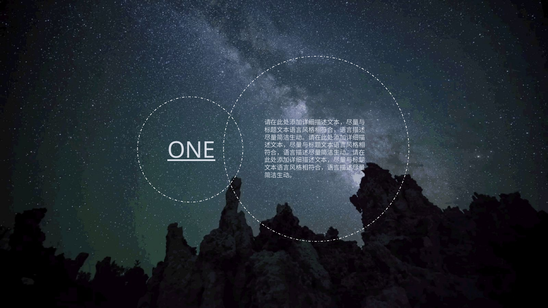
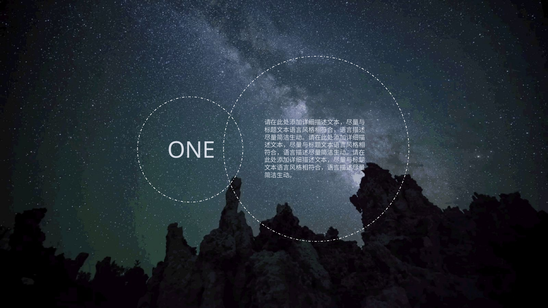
ONE underline: present -> none
